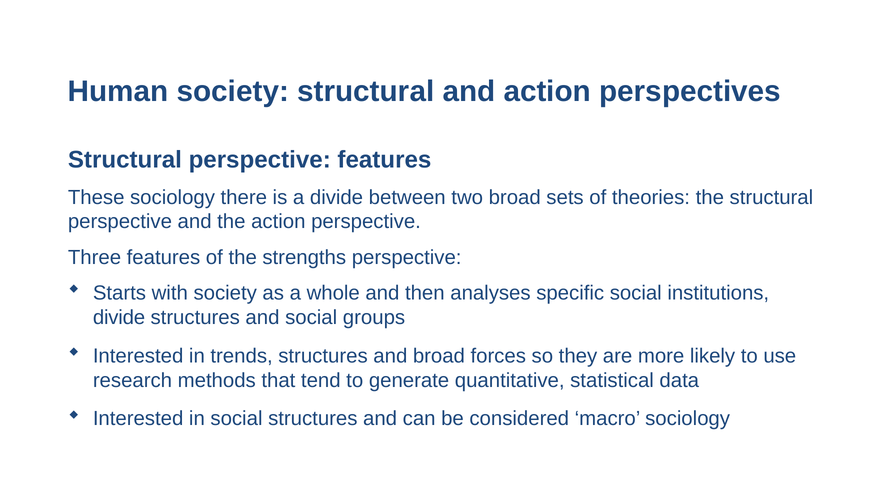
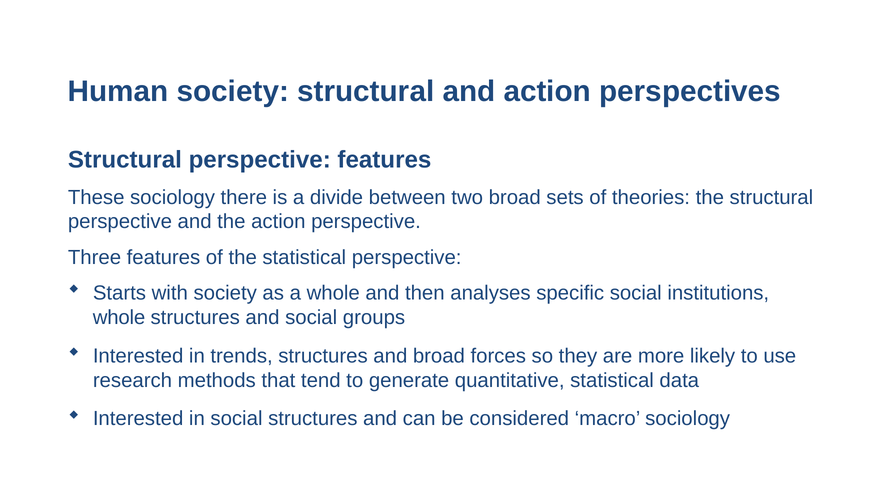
the strengths: strengths -> statistical
divide at (119, 318): divide -> whole
